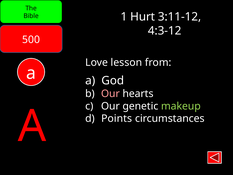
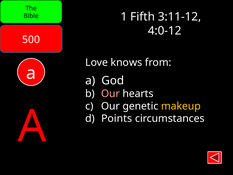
Hurt: Hurt -> Fifth
4:3-12: 4:3-12 -> 4:0-12
lesson: lesson -> knows
makeup colour: light green -> yellow
